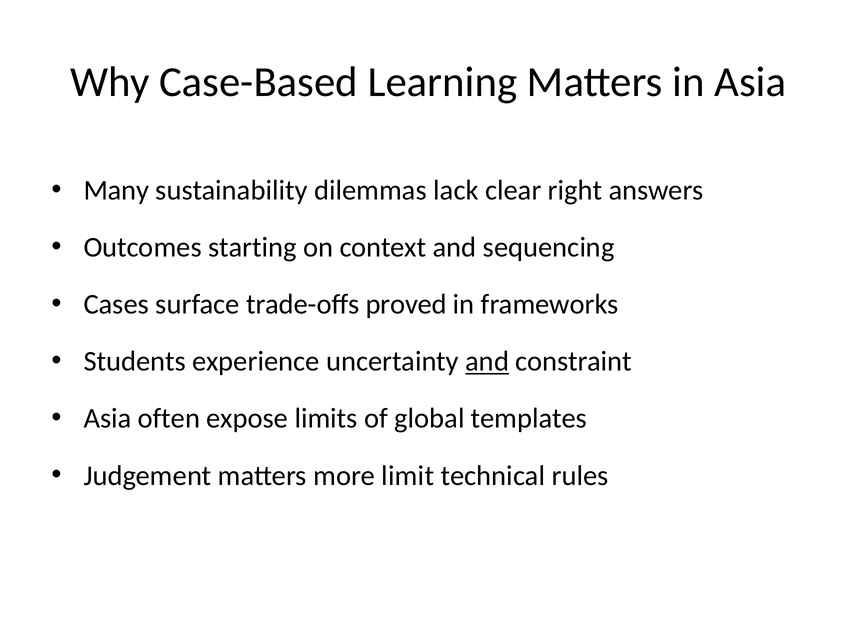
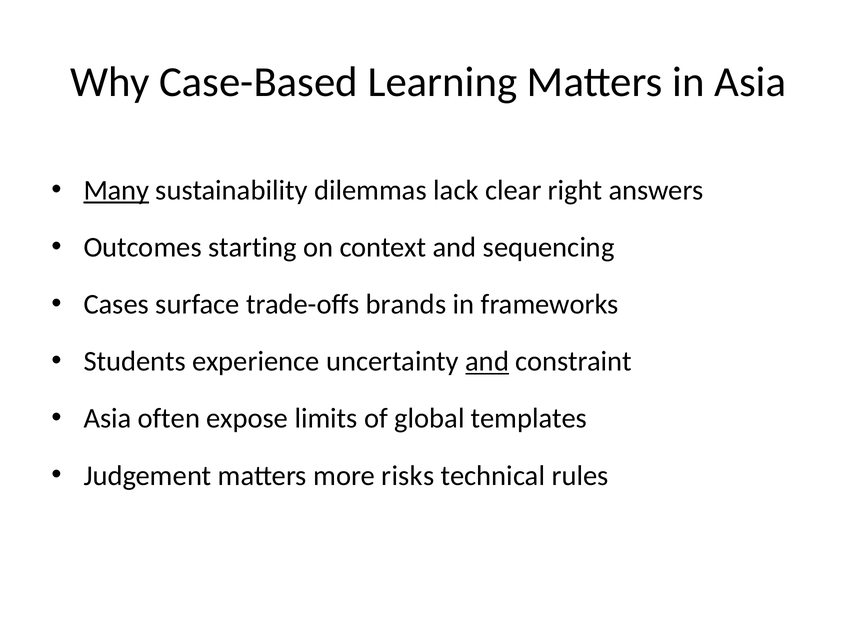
Many underline: none -> present
proved: proved -> brands
limit: limit -> risks
